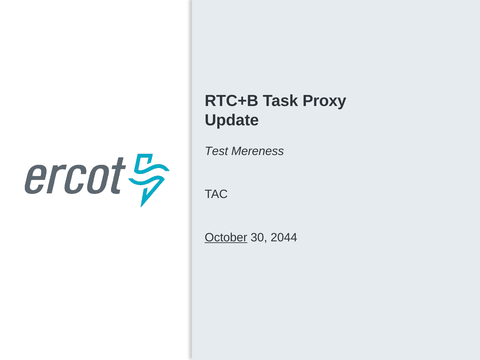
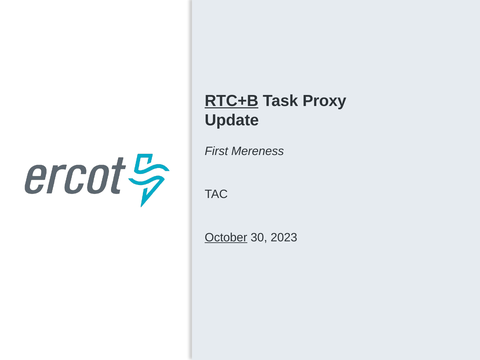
RTC+B underline: none -> present
Test: Test -> First
2044: 2044 -> 2023
